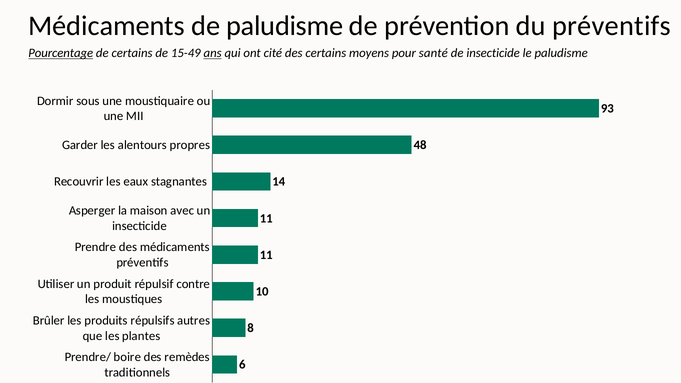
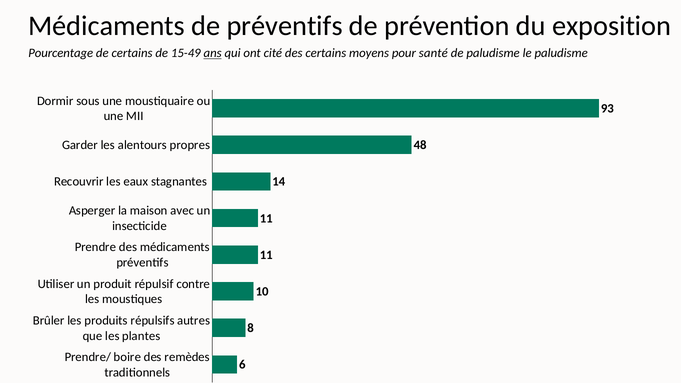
de paludisme: paludisme -> préventifs
du préventifs: préventifs -> exposition
Pourcentage underline: present -> none
de insecticide: insecticide -> paludisme
